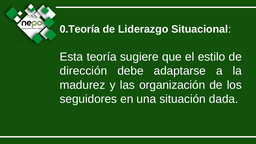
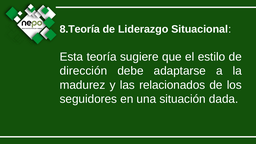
0.Teoría: 0.Teoría -> 8.Teoría
organización: organización -> relacionados
